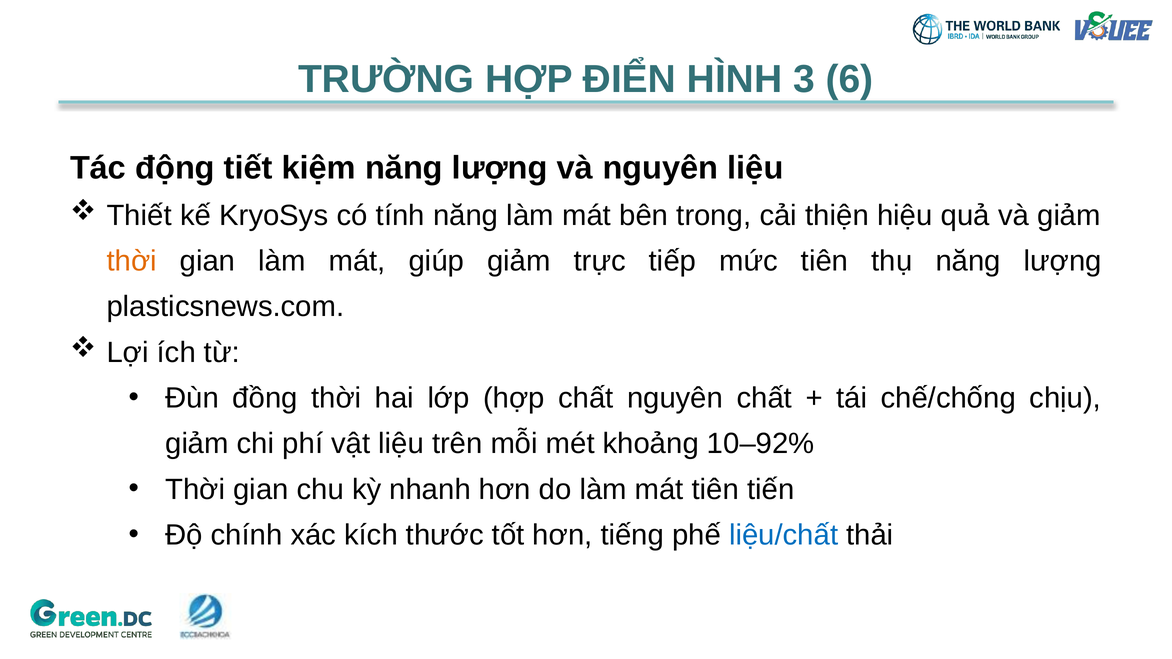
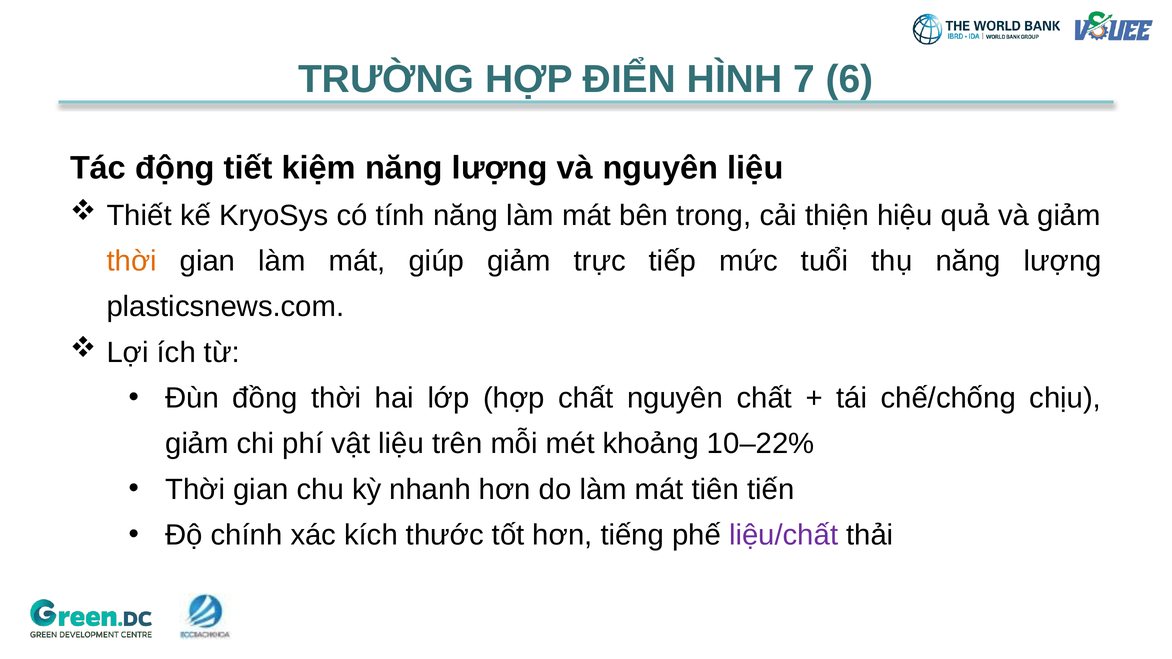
3: 3 -> 7
mức tiên: tiên -> tuổi
10–92%: 10–92% -> 10–22%
liệu/chất colour: blue -> purple
